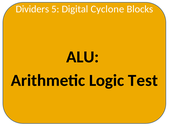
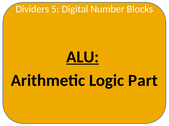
Cyclone: Cyclone -> Number
ALU underline: none -> present
Test: Test -> Part
